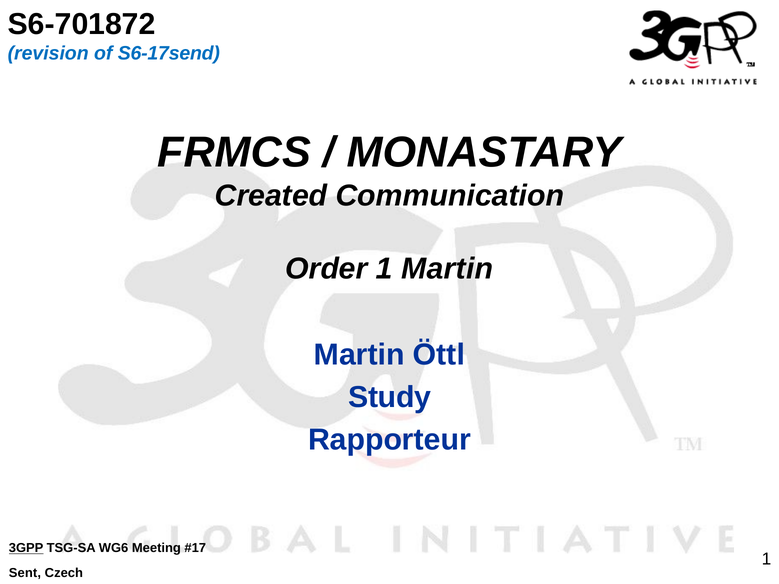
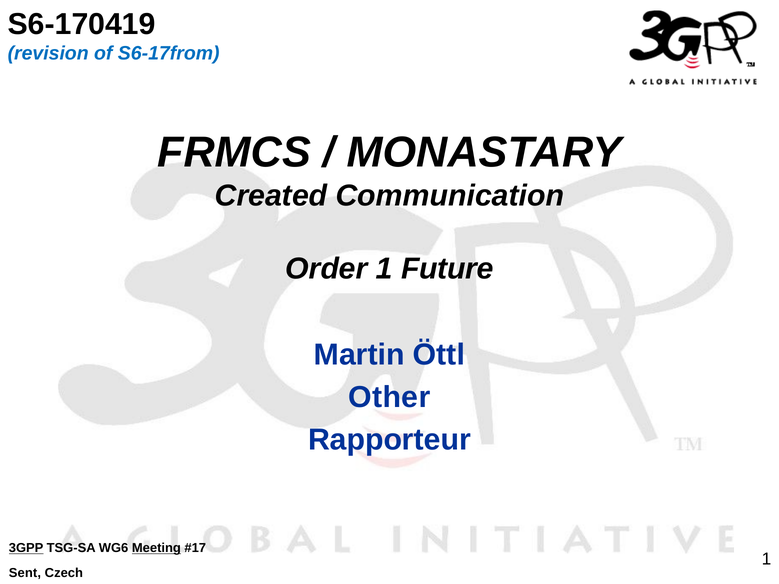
S6-701872: S6-701872 -> S6-170419
S6-17send: S6-17send -> S6-17from
1 Martin: Martin -> Future
Study: Study -> Other
Meeting underline: none -> present
